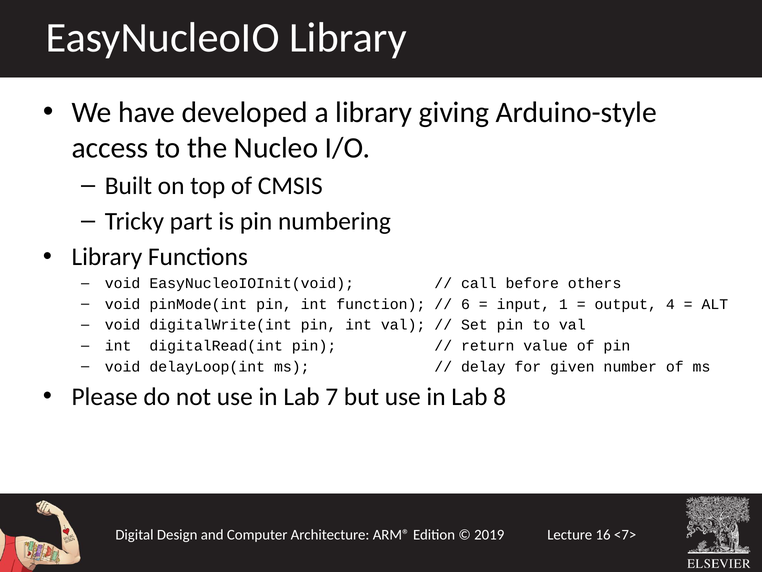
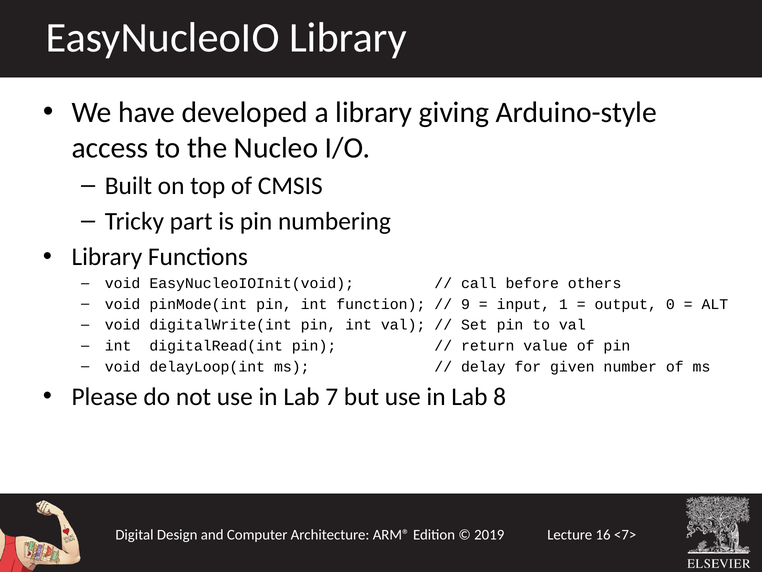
6: 6 -> 9
4: 4 -> 0
